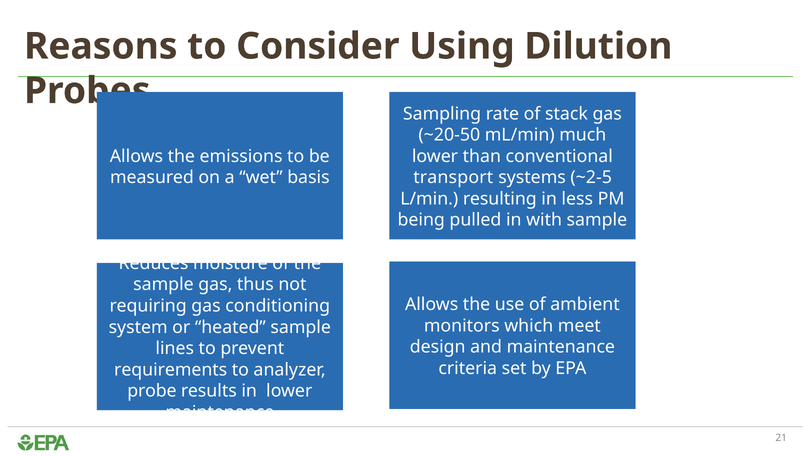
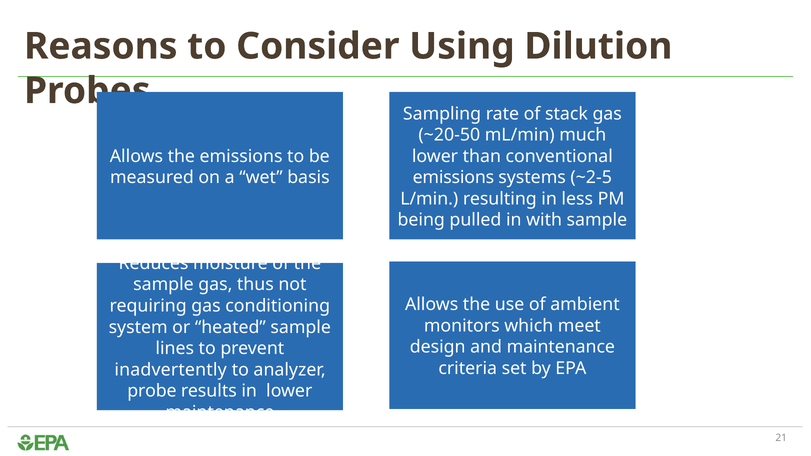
transport at (453, 178): transport -> emissions
requirements: requirements -> inadvertently
